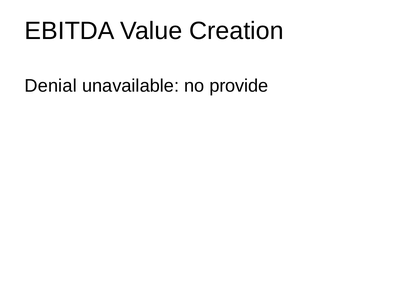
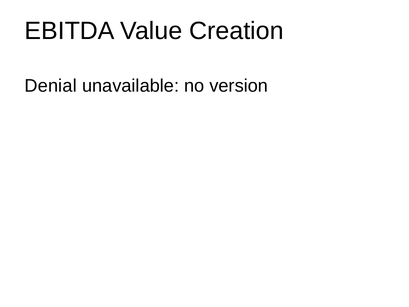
provide: provide -> version
